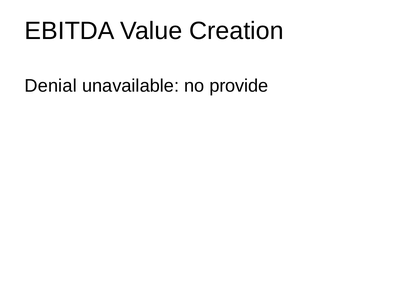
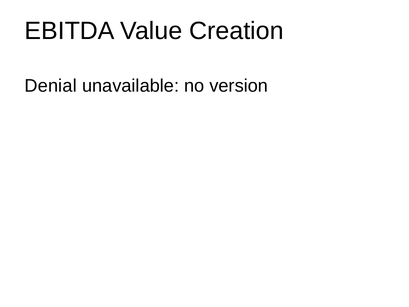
provide: provide -> version
